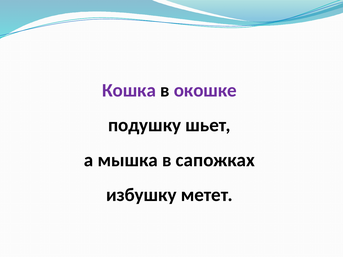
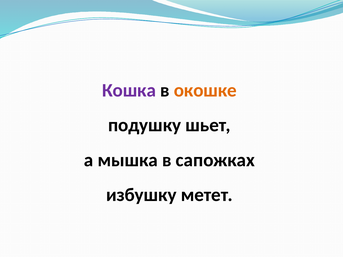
окошке colour: purple -> orange
